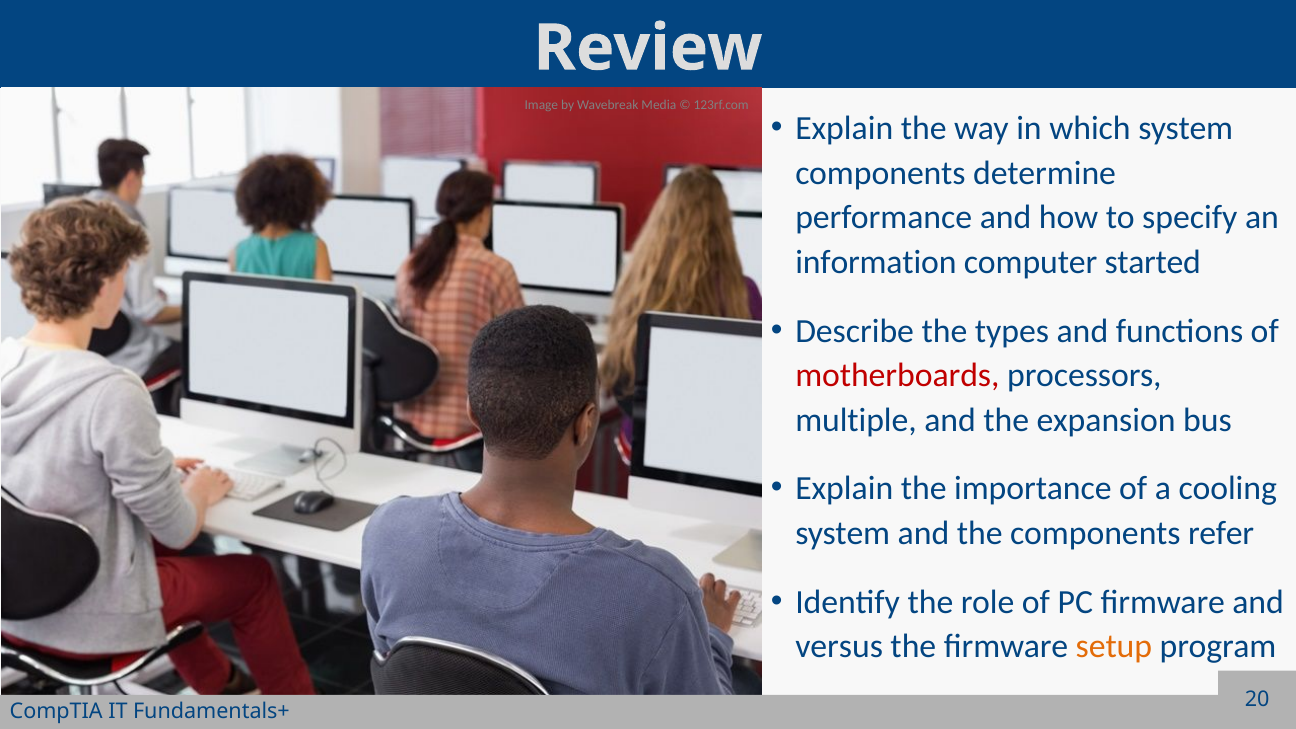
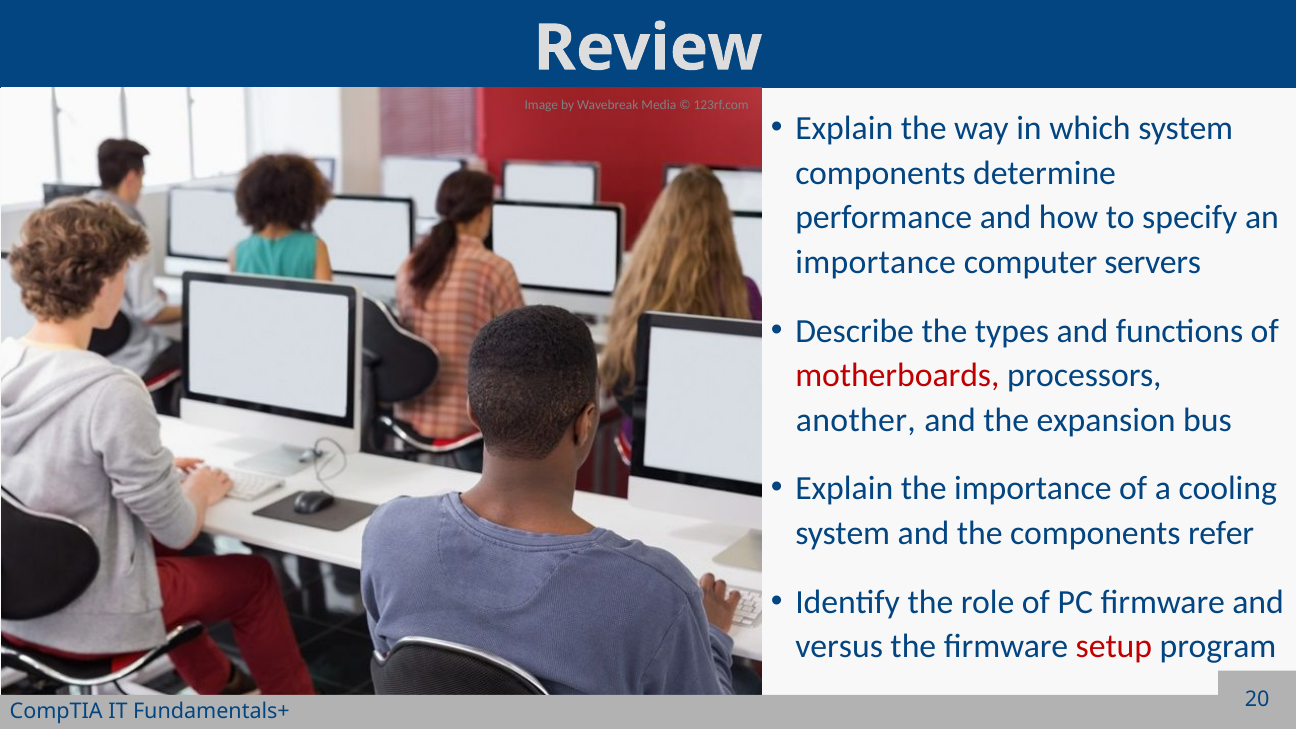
information at (876, 262): information -> importance
started: started -> servers
multiple: multiple -> another
setup colour: orange -> red
